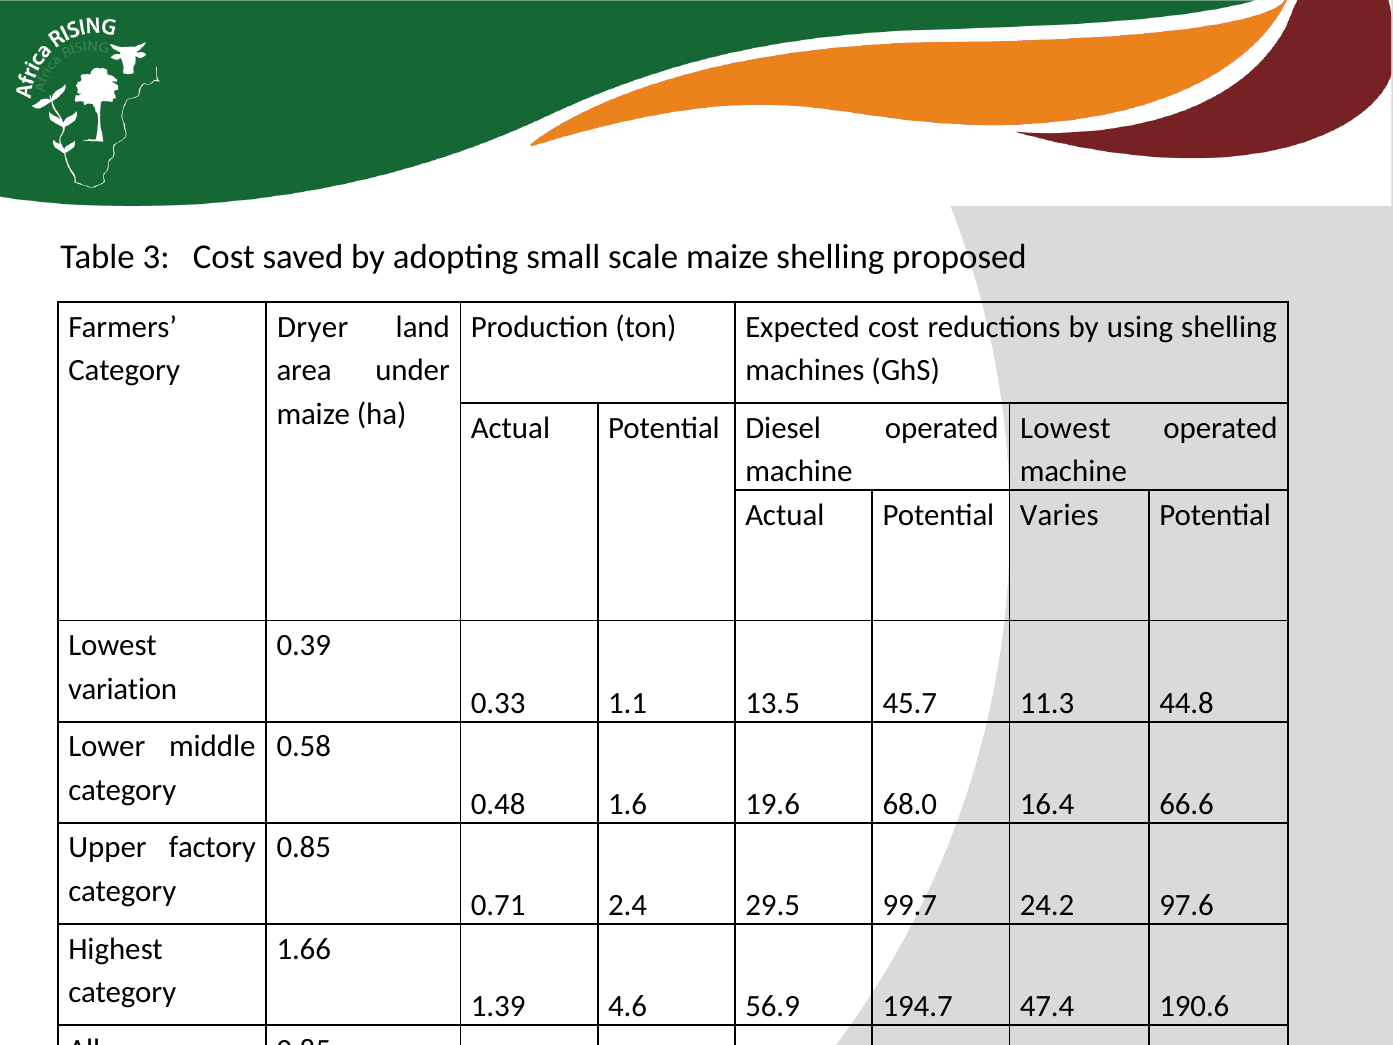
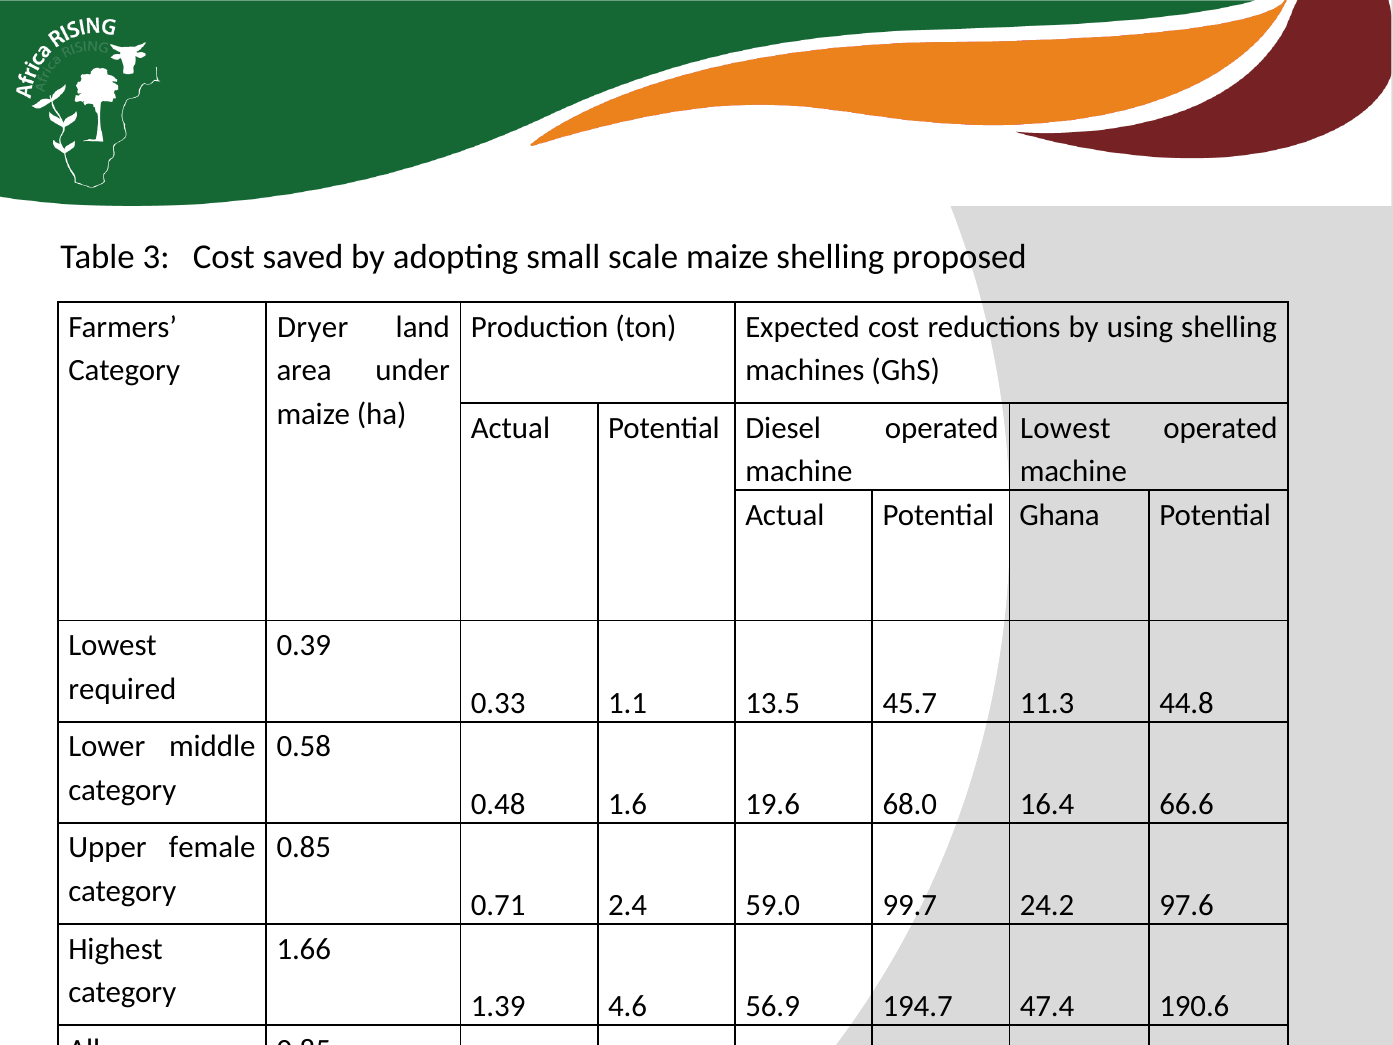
Varies: Varies -> Ghana
variation: variation -> required
factory: factory -> female
29.5: 29.5 -> 59.0
